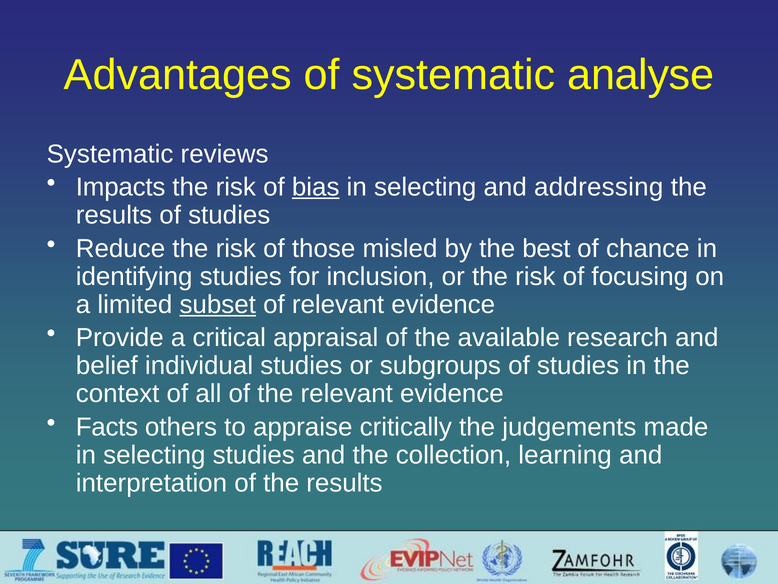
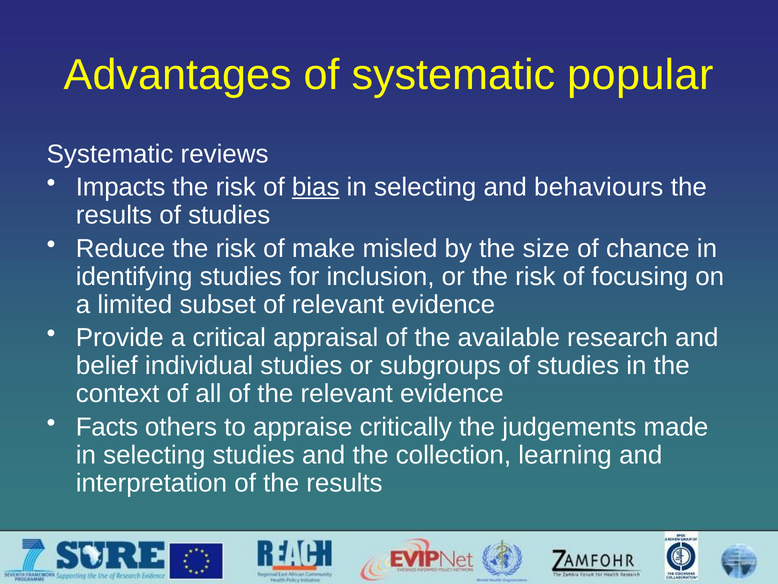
analyse: analyse -> popular
addressing: addressing -> behaviours
those: those -> make
best: best -> size
subset underline: present -> none
